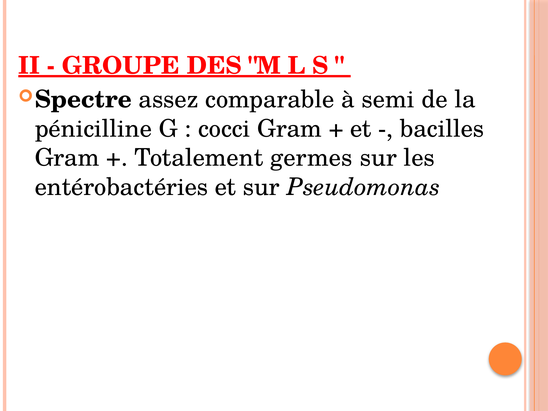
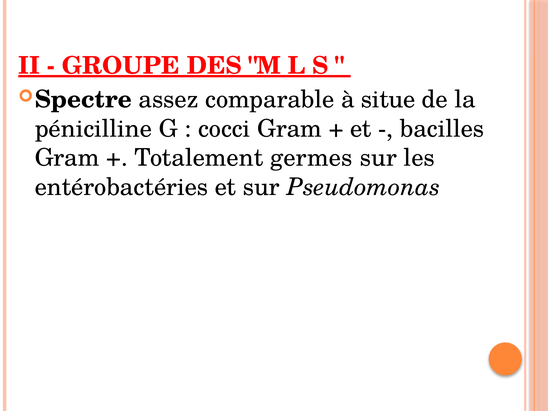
semi: semi -> situe
